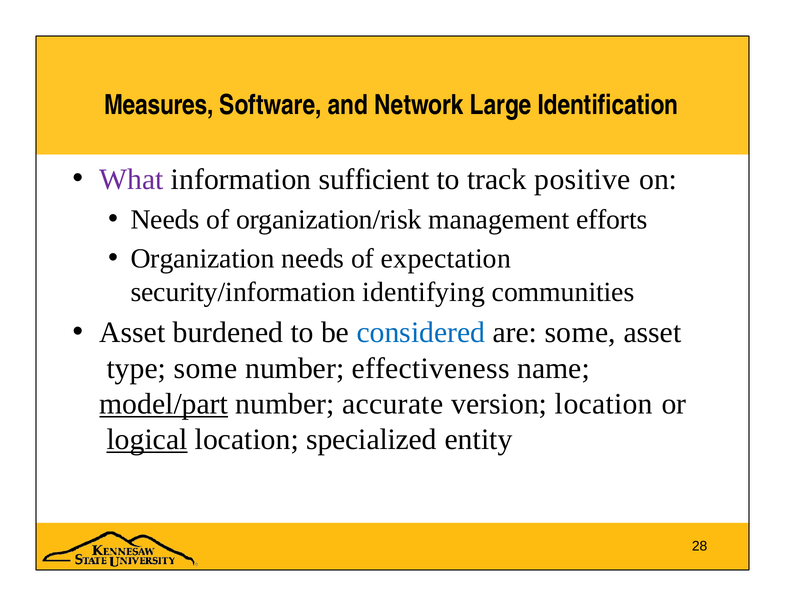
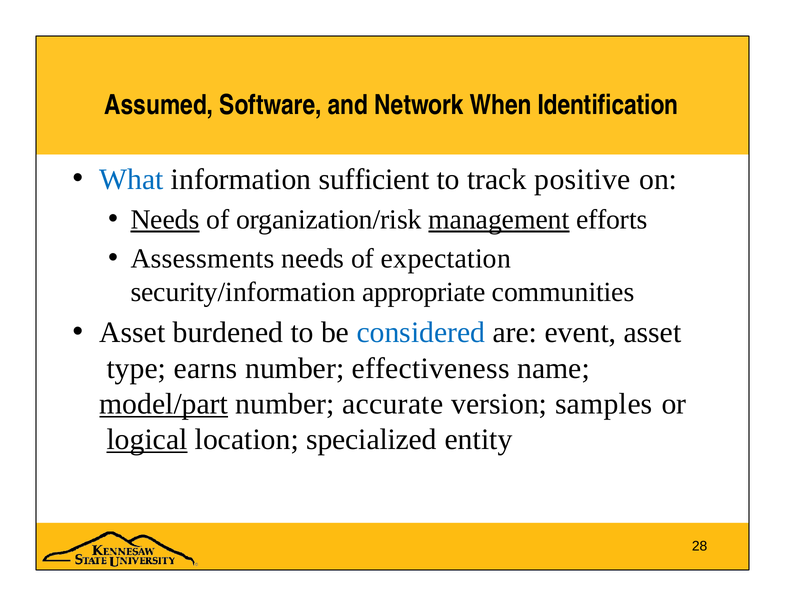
Measures: Measures -> Assumed
Large: Large -> When
What colour: purple -> blue
Needs at (165, 220) underline: none -> present
management underline: none -> present
Organization: Organization -> Assessments
identifying: identifying -> appropriate
are some: some -> event
type some: some -> earns
version location: location -> samples
